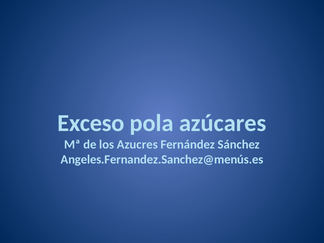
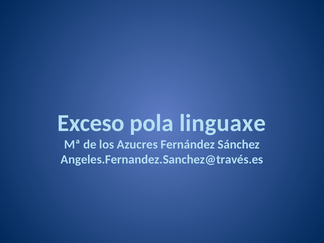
azúcares: azúcares -> linguaxe
Angeles.Fernandez.Sanchez@menús.es: Angeles.Fernandez.Sanchez@menús.es -> Angeles.Fernandez.Sanchez@través.es
